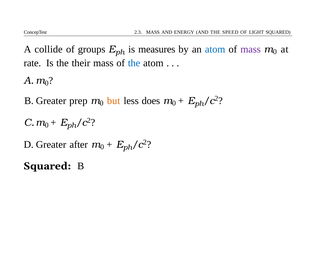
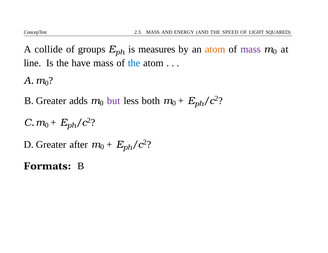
atom at (215, 49) colour: blue -> orange
rate: rate -> line
their: their -> have
prep: prep -> adds
but colour: orange -> purple
does: does -> both
Squared at (47, 166): Squared -> Formats
